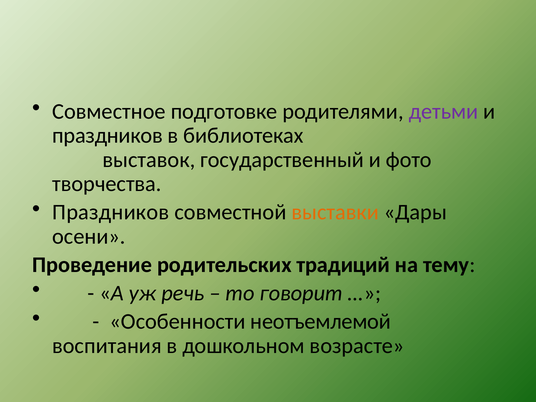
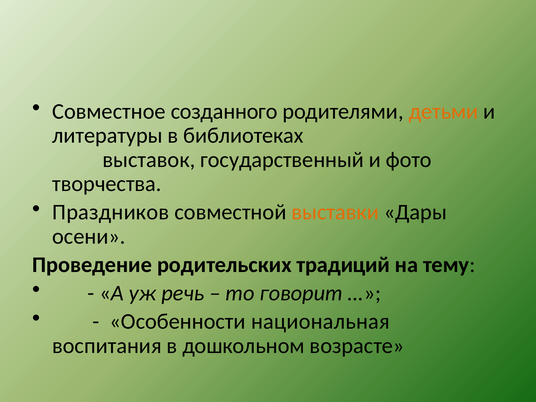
подготовке: подготовке -> созданного
детьми colour: purple -> orange
праздников at (108, 136): праздников -> литературы
неотъемлемой: неотъемлемой -> национальная
